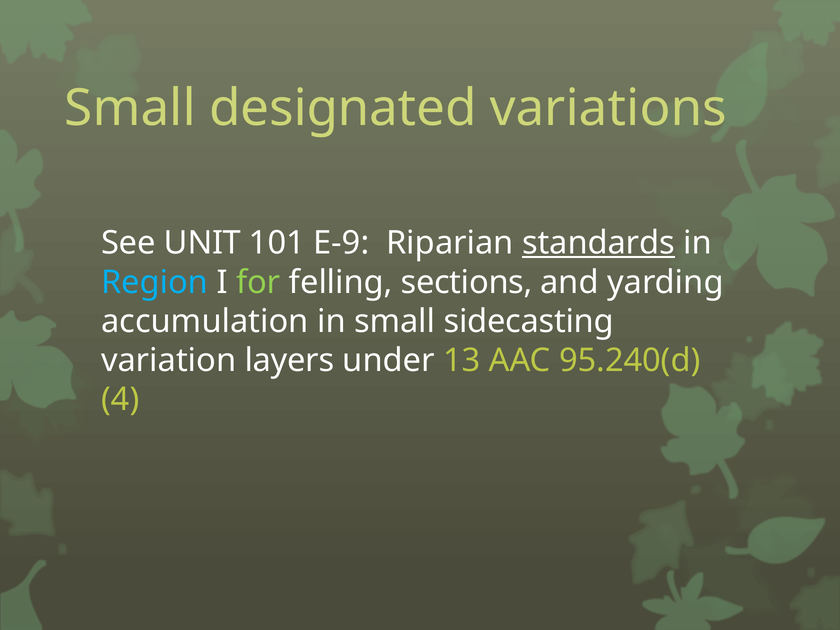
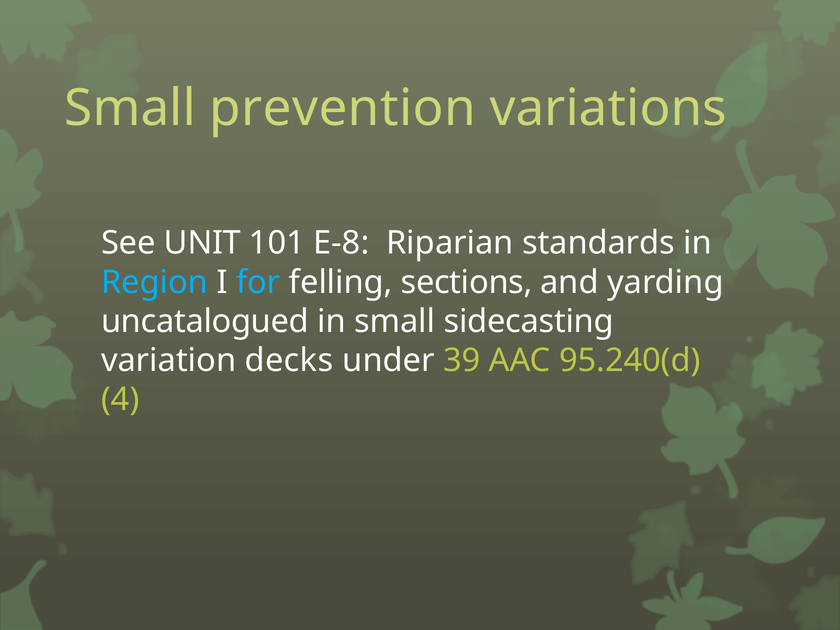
designated: designated -> prevention
E-9: E-9 -> E-8
standards underline: present -> none
for colour: light green -> light blue
accumulation: accumulation -> uncatalogued
layers: layers -> decks
13: 13 -> 39
